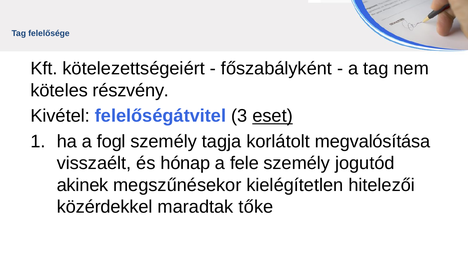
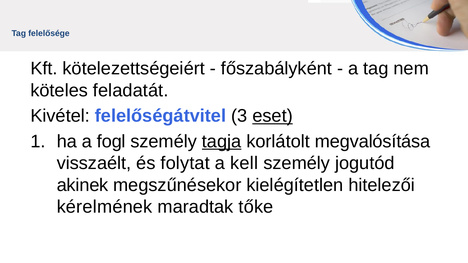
részvény: részvény -> feladatát
tagja underline: none -> present
hónap: hónap -> folytat
fele: fele -> kell
közérdekkel: közérdekkel -> kérelmének
